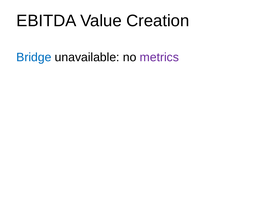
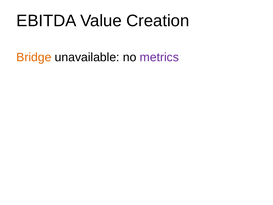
Bridge colour: blue -> orange
